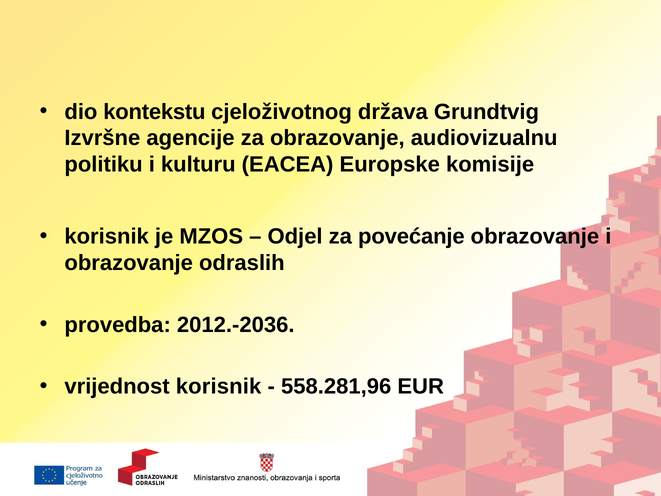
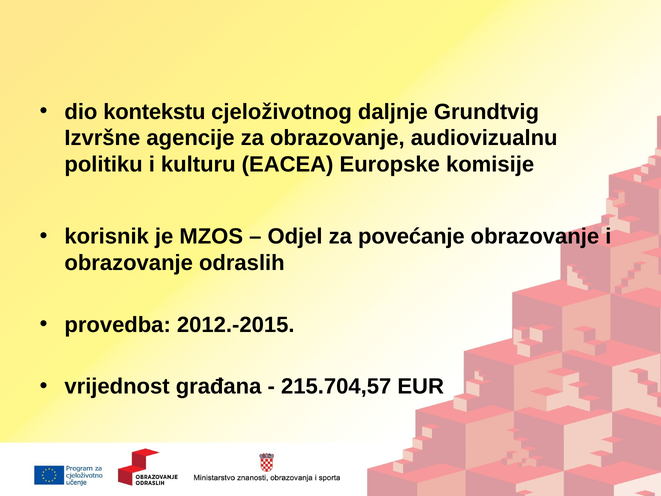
država: država -> daljnje
2012.-2036: 2012.-2036 -> 2012.-2015
vrijednost korisnik: korisnik -> građana
558.281,96: 558.281,96 -> 215.704,57
